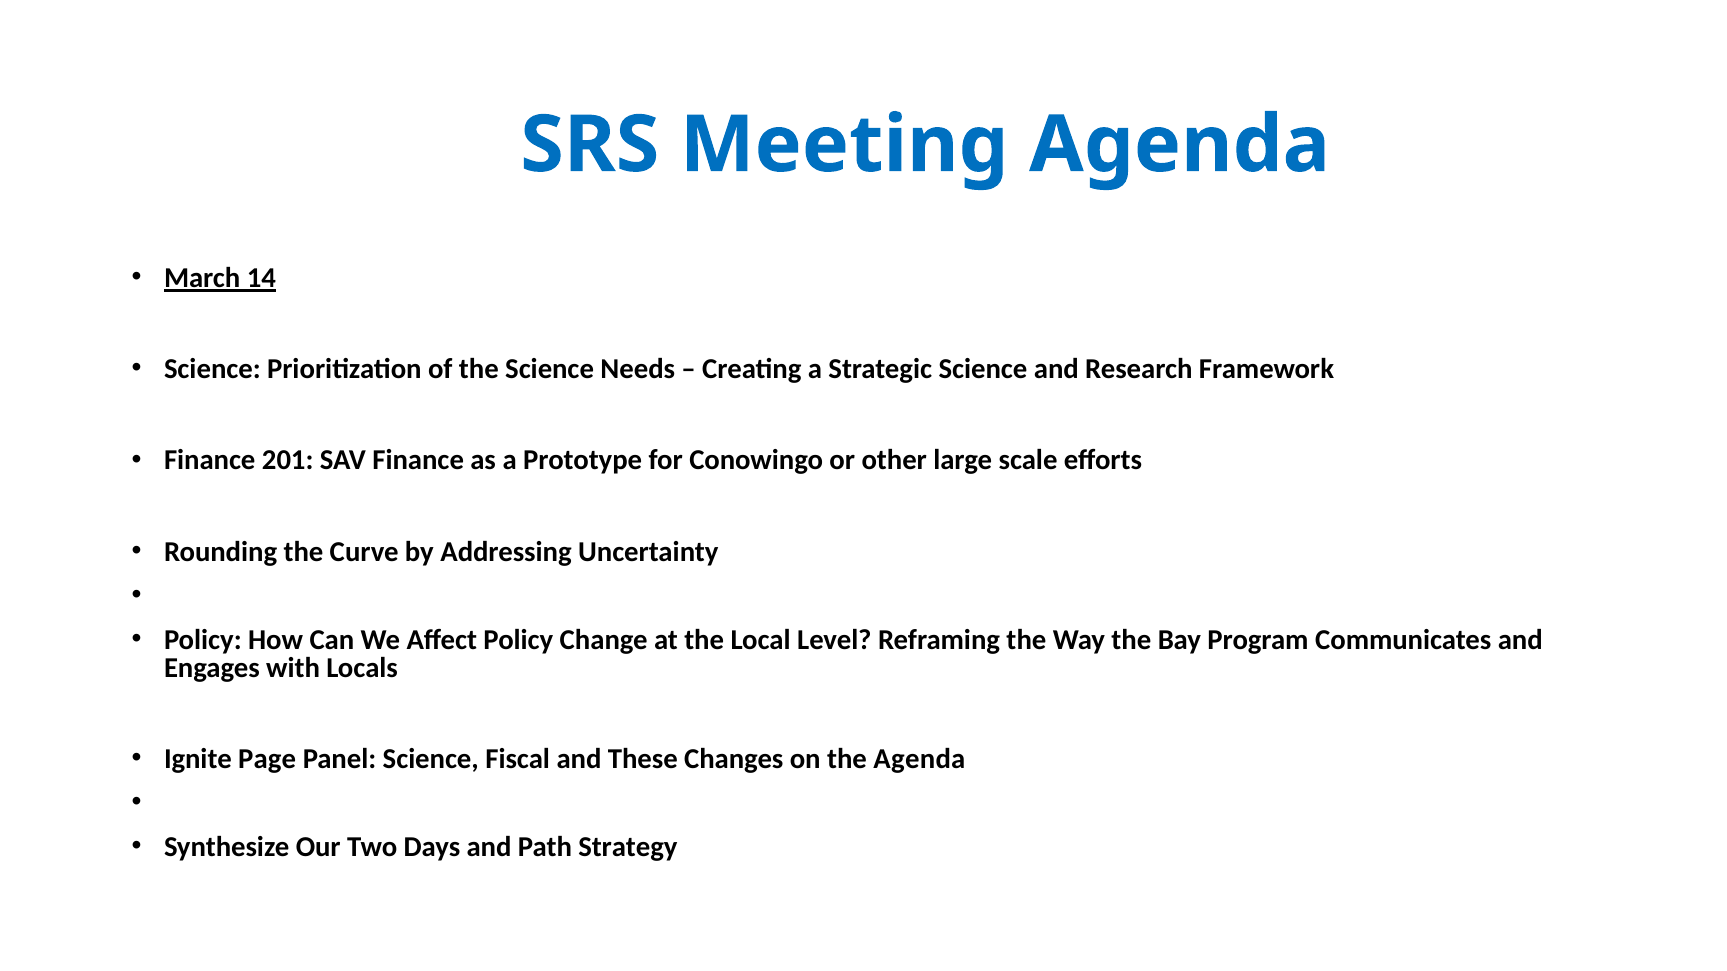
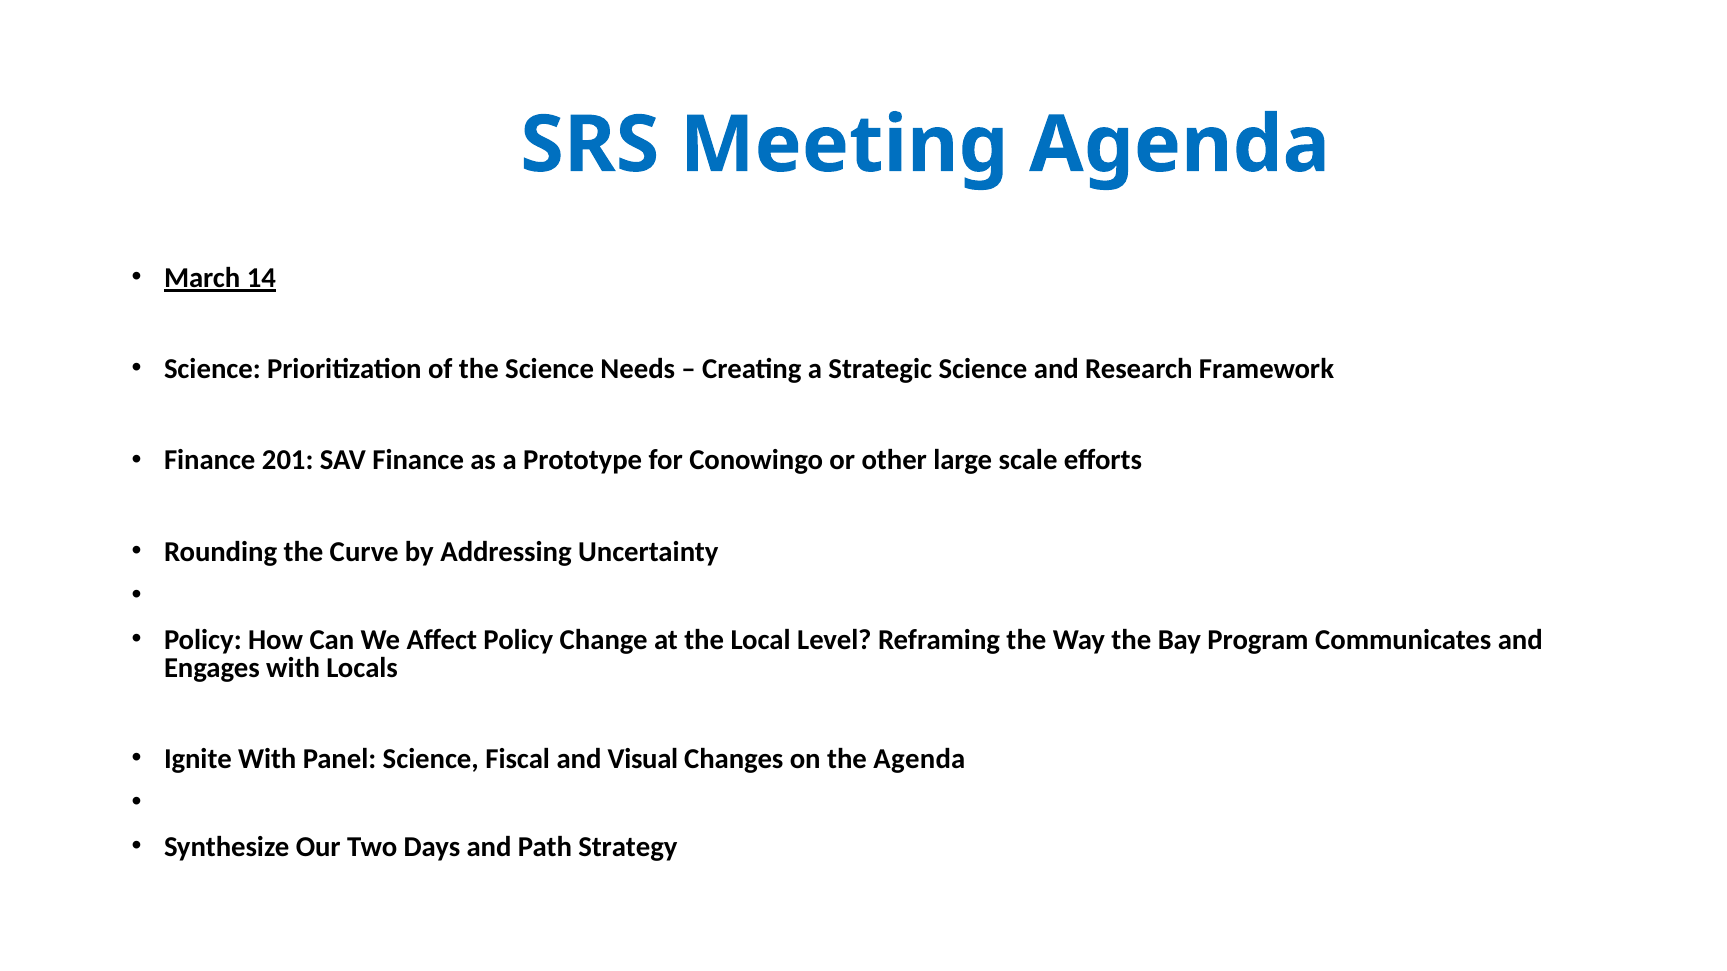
Ignite Page: Page -> With
These: These -> Visual
